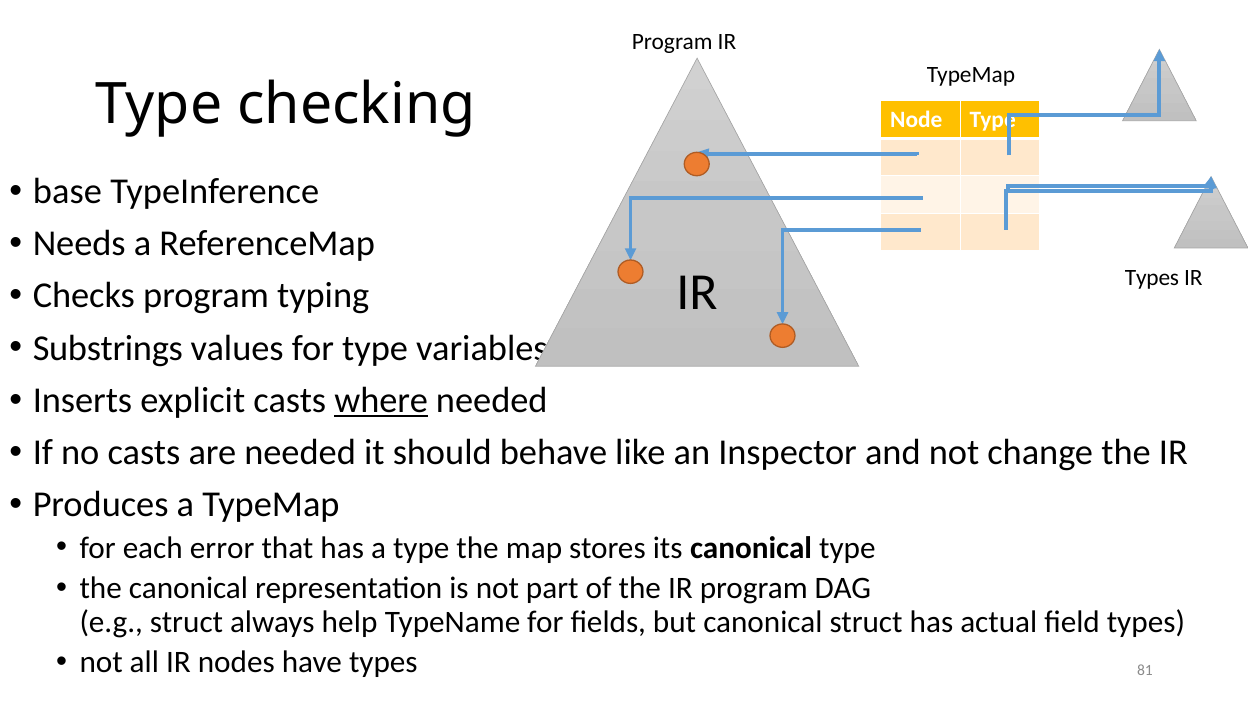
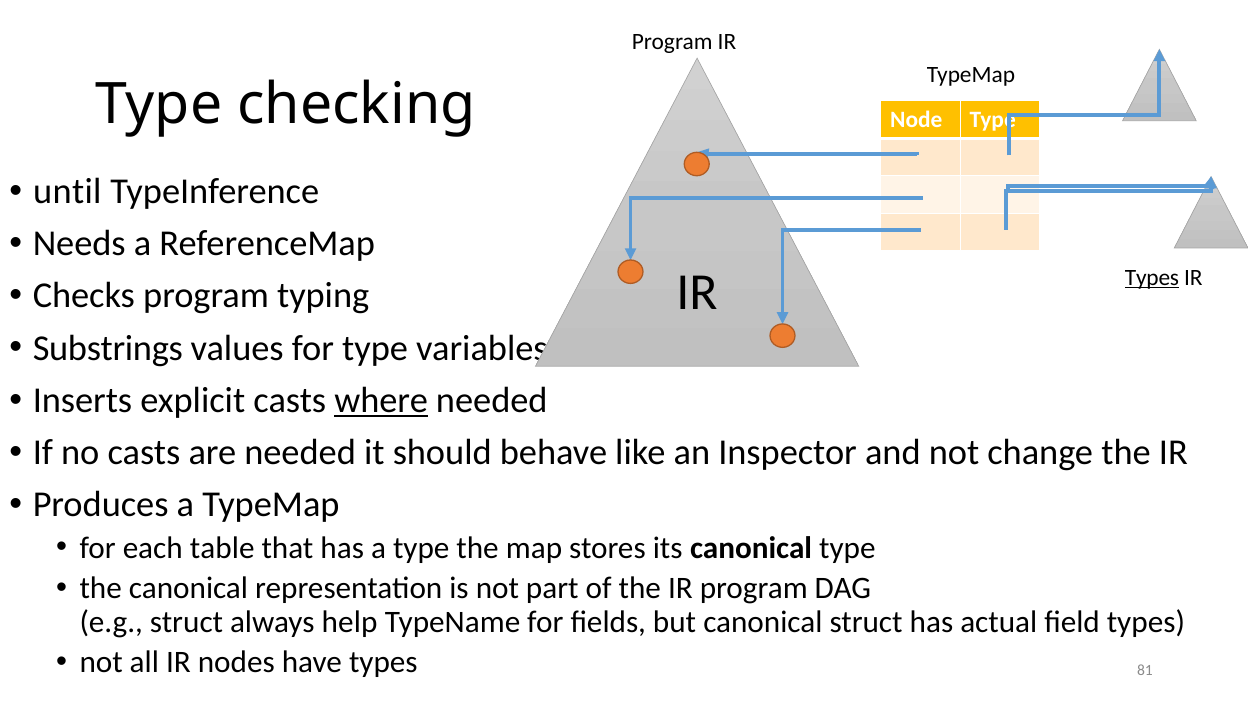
base: base -> until
Types at (1152, 277) underline: none -> present
error: error -> table
